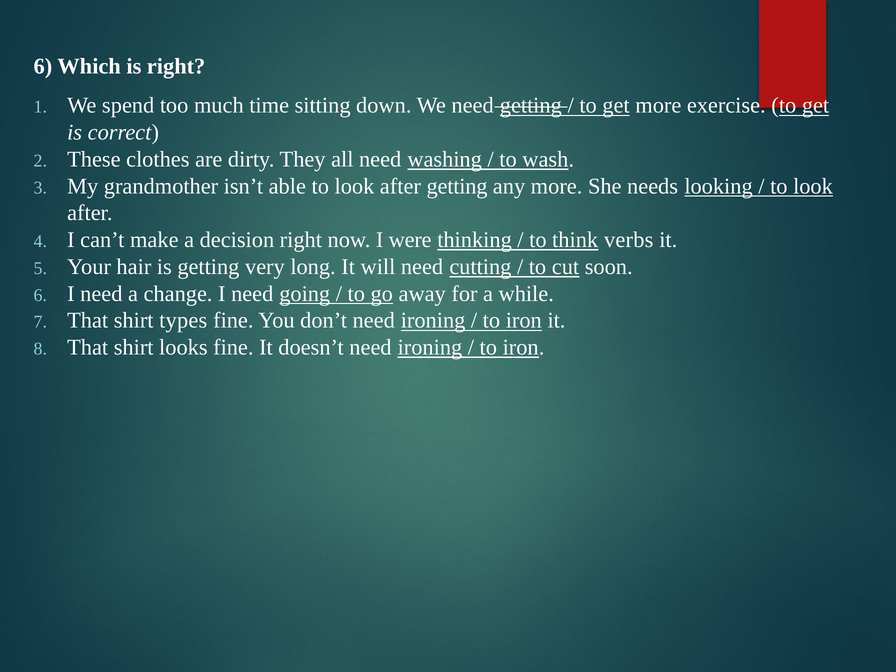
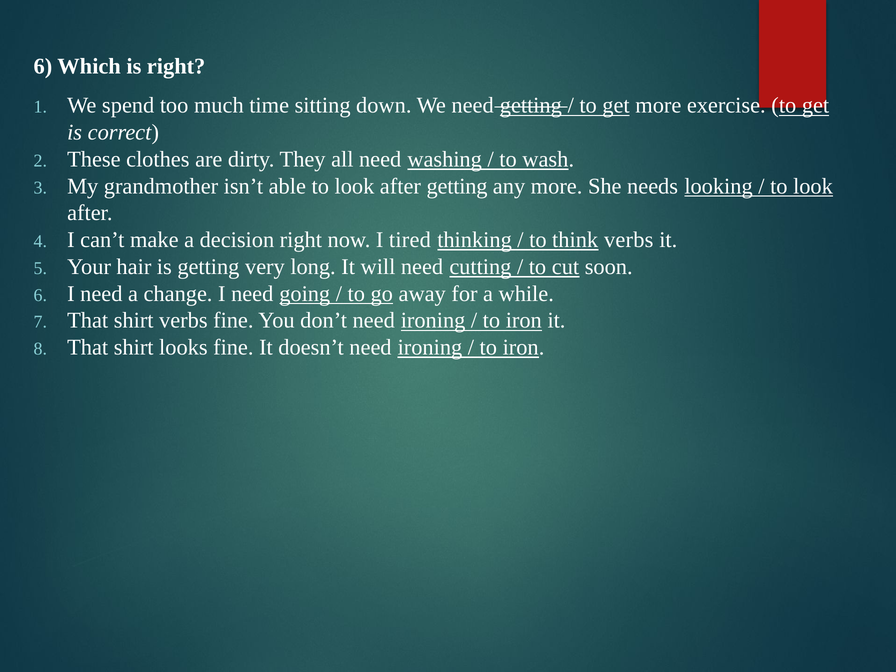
were: were -> tired
shirt types: types -> verbs
